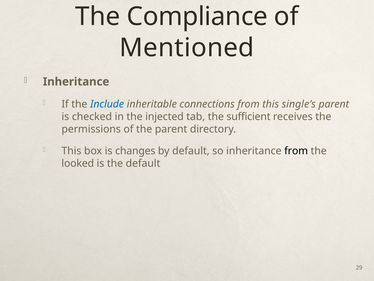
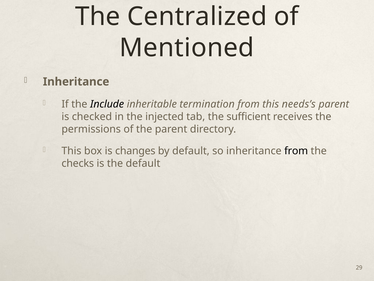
Compliance: Compliance -> Centralized
Include colour: blue -> black
connections: connections -> termination
single’s: single’s -> needs’s
looked: looked -> checks
